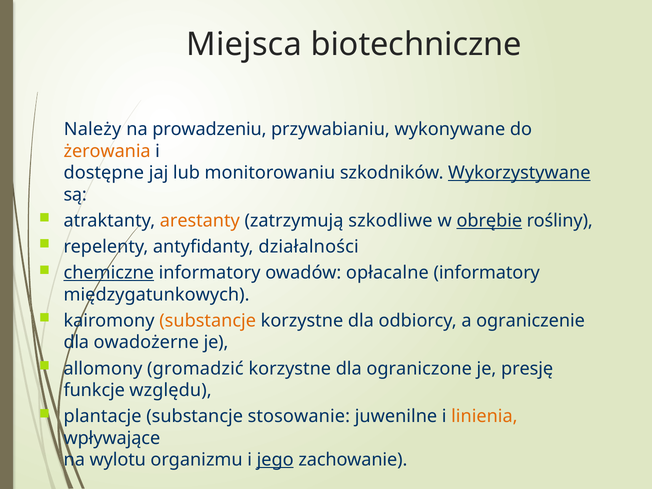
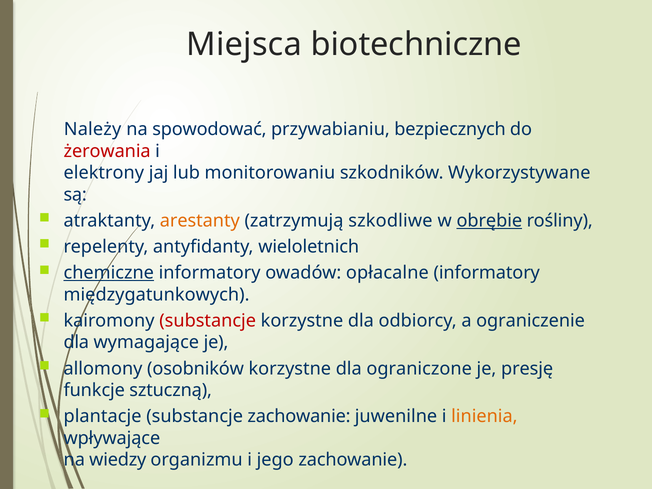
prowadzeniu: prowadzeniu -> spowodować
wykonywane: wykonywane -> bezpiecznych
żerowania colour: orange -> red
dostępne: dostępne -> elektrony
Wykorzystywane underline: present -> none
działalności: działalności -> wieloletnich
substancje at (208, 321) colour: orange -> red
owadożerne: owadożerne -> wymagające
gromadzić: gromadzić -> osobników
względu: względu -> sztuczną
substancje stosowanie: stosowanie -> zachowanie
wylotu: wylotu -> wiedzy
jego underline: present -> none
